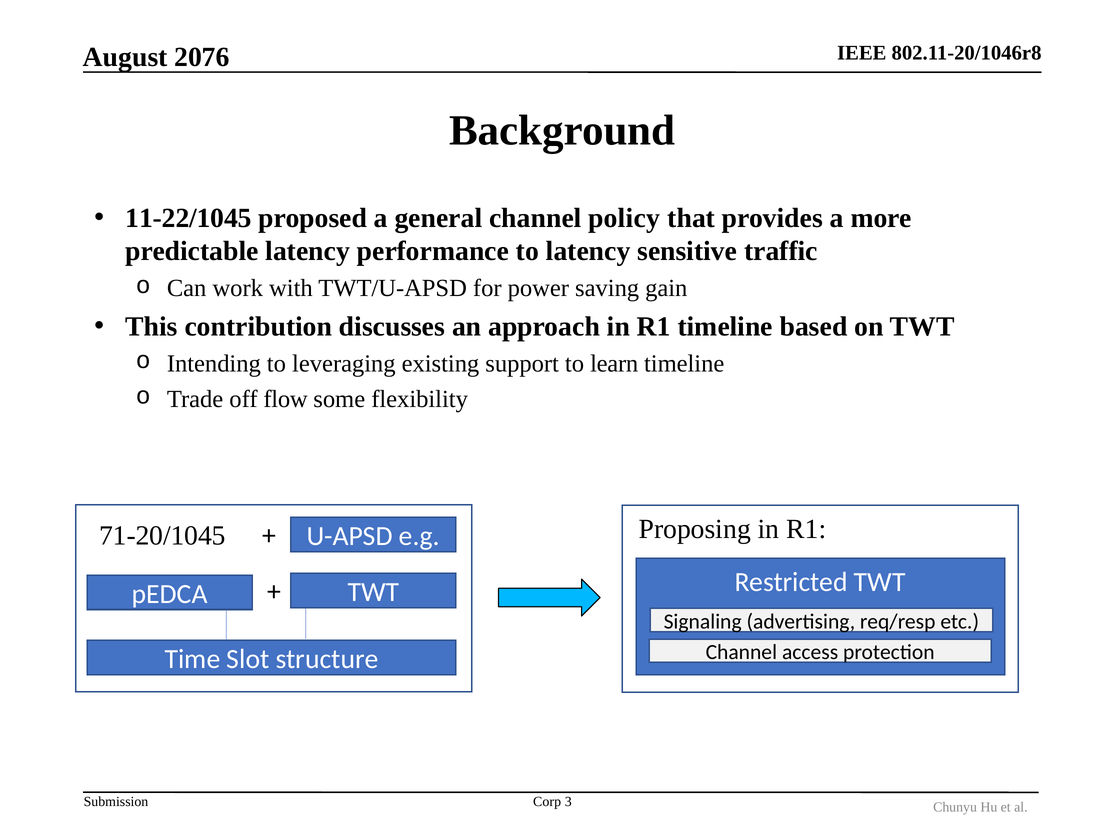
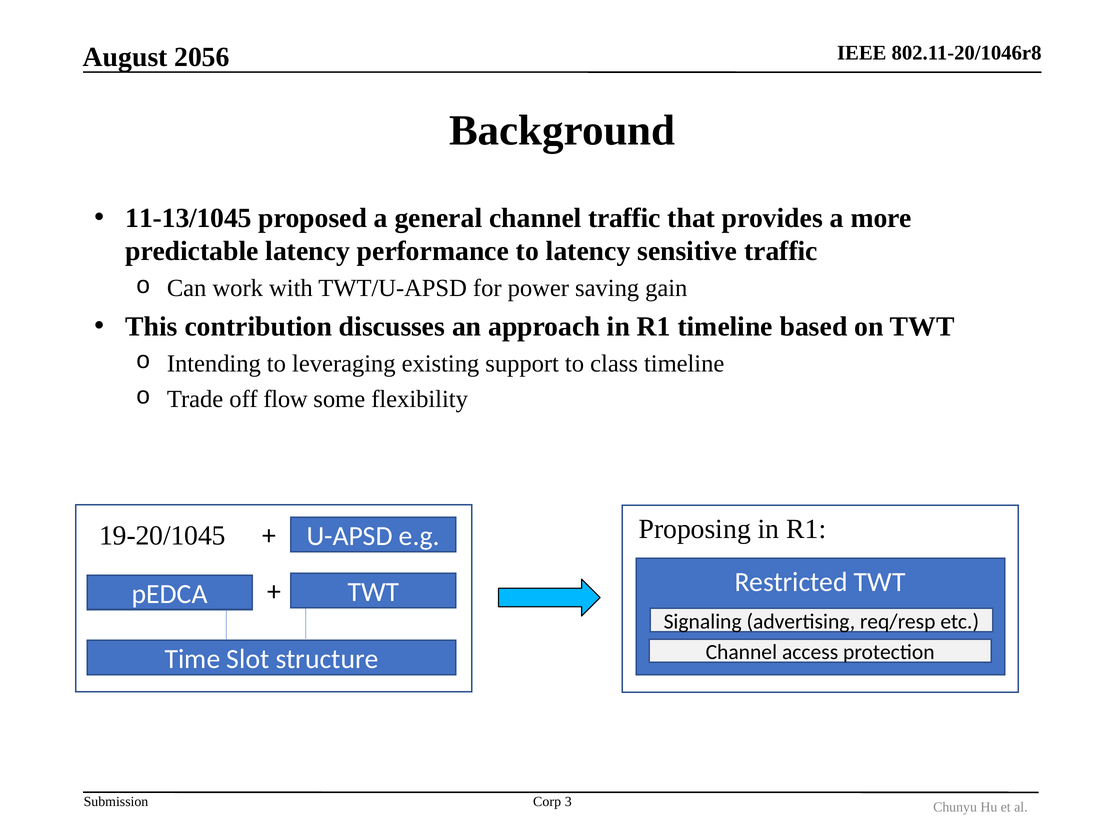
2076: 2076 -> 2056
11-22/1045: 11-22/1045 -> 11-13/1045
channel policy: policy -> traffic
learn: learn -> class
71-20/1045: 71-20/1045 -> 19-20/1045
